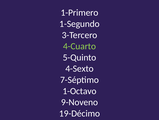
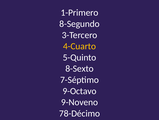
1-Segundo: 1-Segundo -> 8-Segundo
4-Cuarto colour: light green -> yellow
4-Sexto: 4-Sexto -> 8-Sexto
1-Octavo: 1-Octavo -> 9-Octavo
19-Décimo: 19-Décimo -> 78-Décimo
